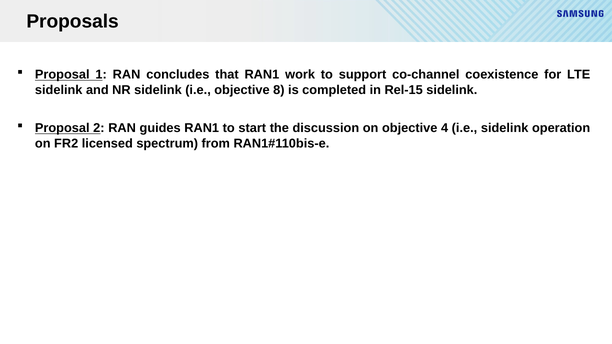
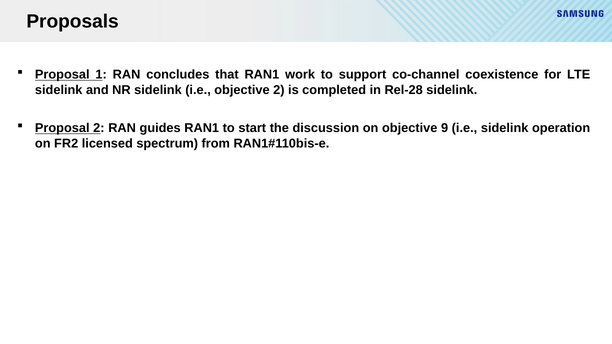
objective 8: 8 -> 2
Rel-15: Rel-15 -> Rel-28
4: 4 -> 9
